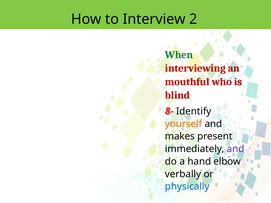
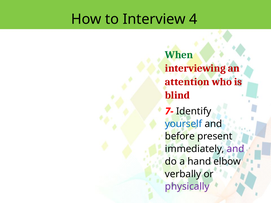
2: 2 -> 4
mouthful: mouthful -> attention
8-: 8- -> 7-
yourself colour: orange -> blue
makes: makes -> before
physically colour: blue -> purple
